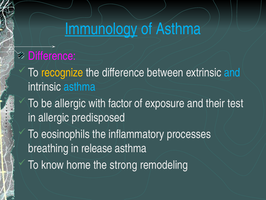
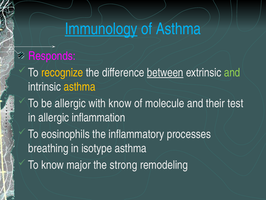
Difference at (52, 56): Difference -> Responds
between underline: none -> present
and at (232, 72) colour: light blue -> light green
asthma at (80, 87) colour: light blue -> yellow
with factor: factor -> know
exposure: exposure -> molecule
predisposed: predisposed -> inflammation
release: release -> isotype
home: home -> major
